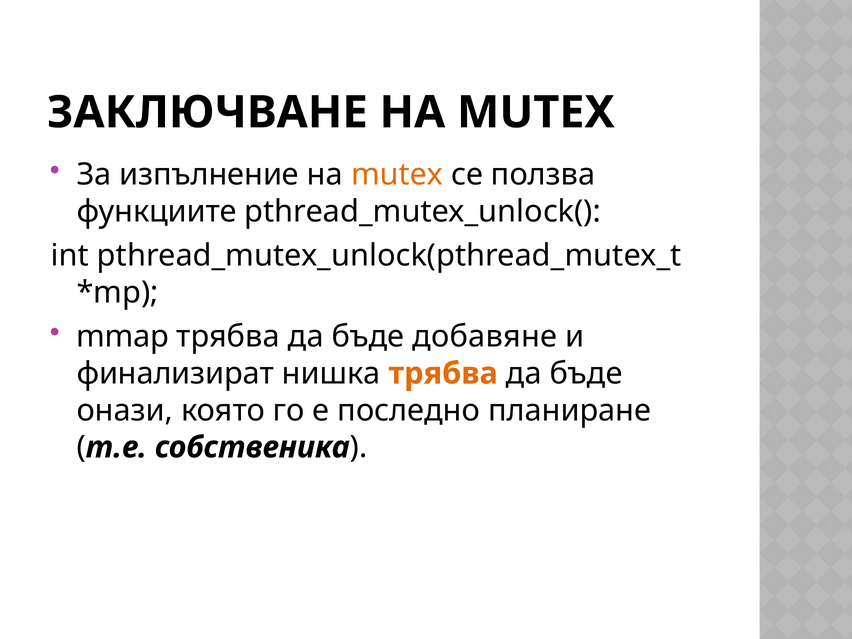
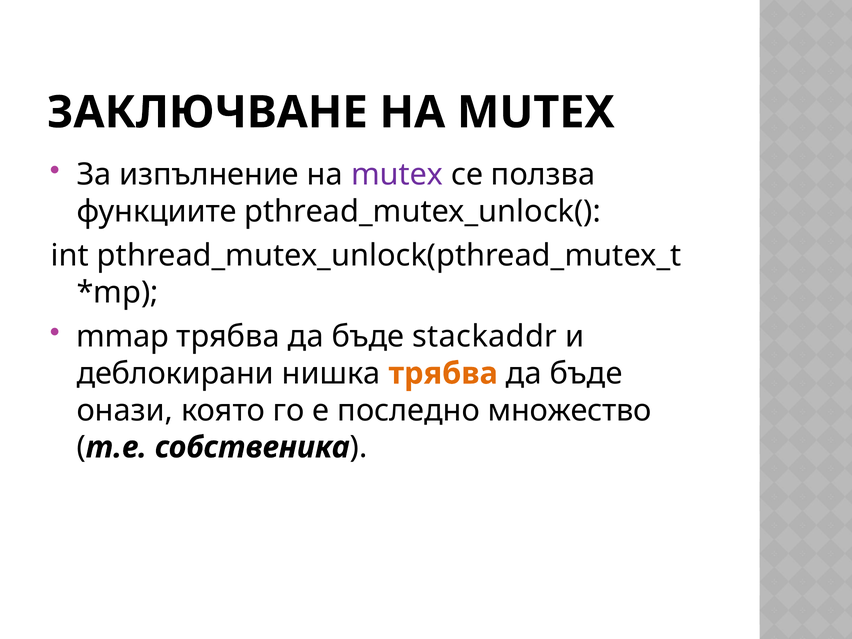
mutex at (397, 175) colour: orange -> purple
добавяне: добавяне -> stackaddr
финализират: финализират -> деблокирани
планиране: планиране -> множество
